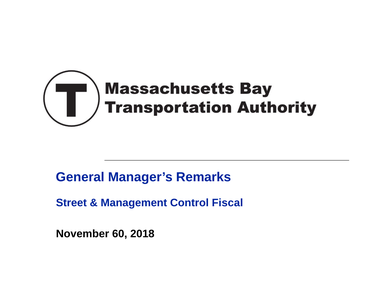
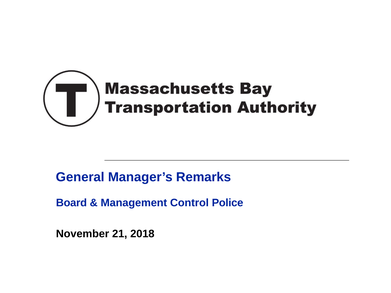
Street: Street -> Board
Fiscal: Fiscal -> Police
60: 60 -> 21
